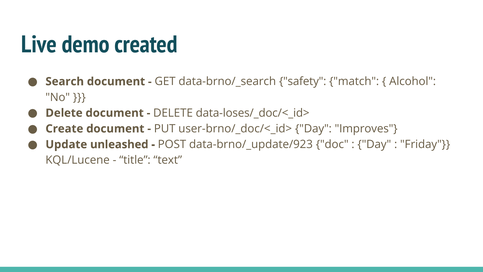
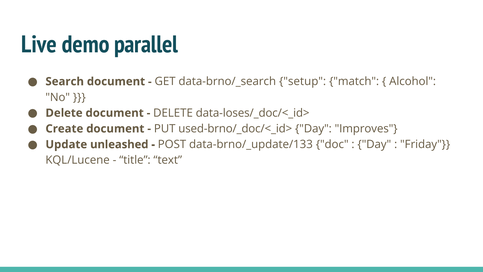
created: created -> parallel
safety: safety -> setup
user-brno/_doc/<_id>: user-brno/_doc/<_id> -> used-brno/_doc/<_id>
data-brno/_update/923: data-brno/_update/923 -> data-brno/_update/133
